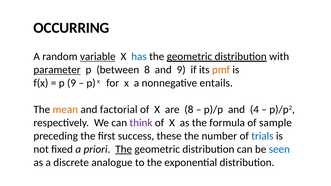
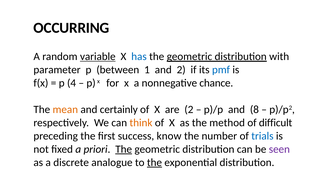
parameter underline: present -> none
between 8: 8 -> 1
and 9: 9 -> 2
pmf colour: orange -> blue
p 9: 9 -> 4
entails: entails -> chance
factorial: factorial -> certainly
are 8: 8 -> 2
4: 4 -> 8
think colour: purple -> orange
formula: formula -> method
sample: sample -> difficult
these: these -> know
seen colour: blue -> purple
the at (154, 163) underline: none -> present
